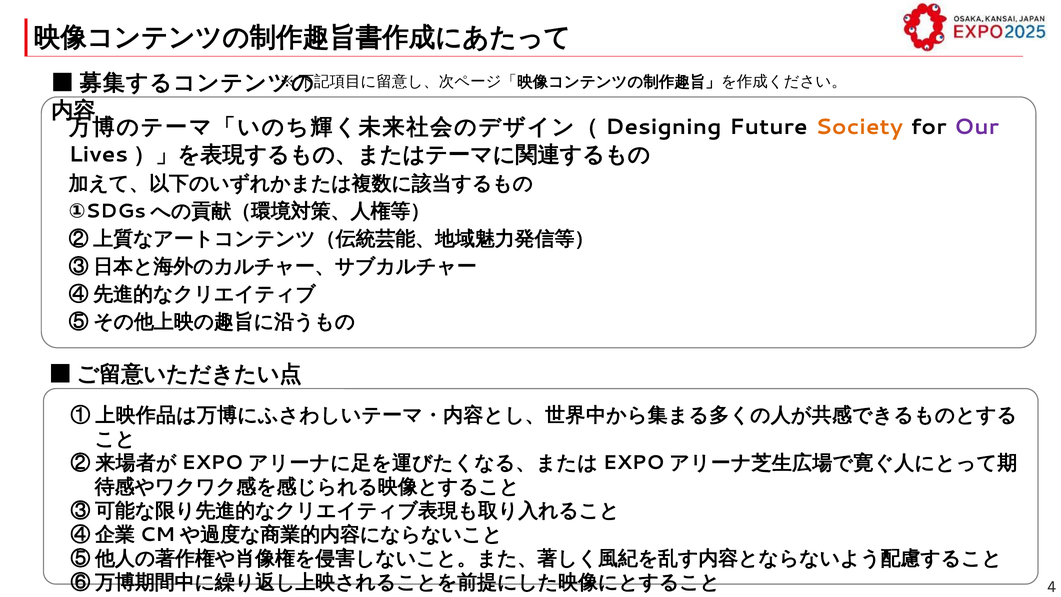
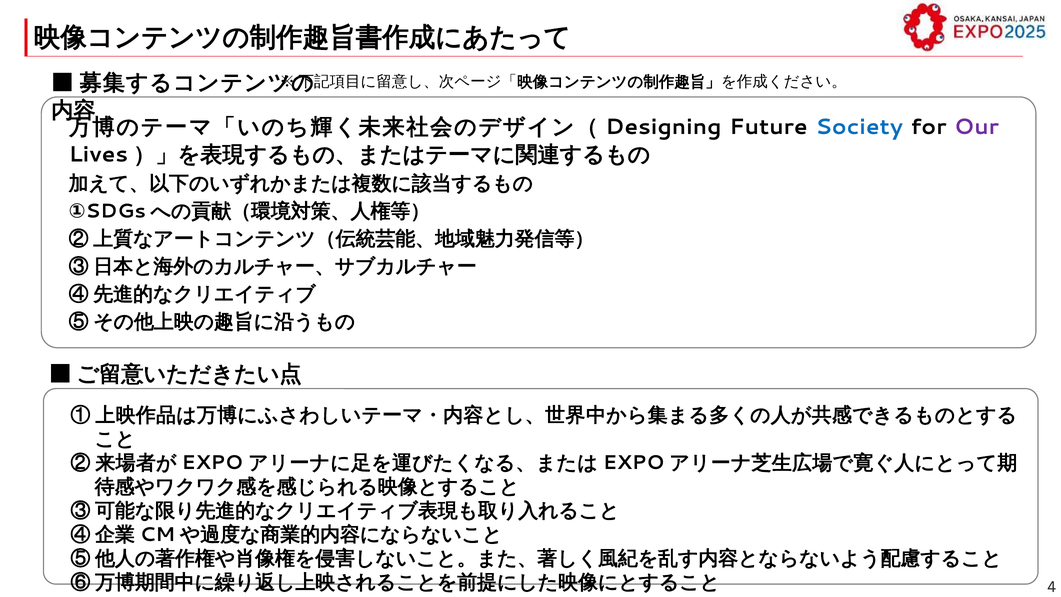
Society colour: orange -> blue
